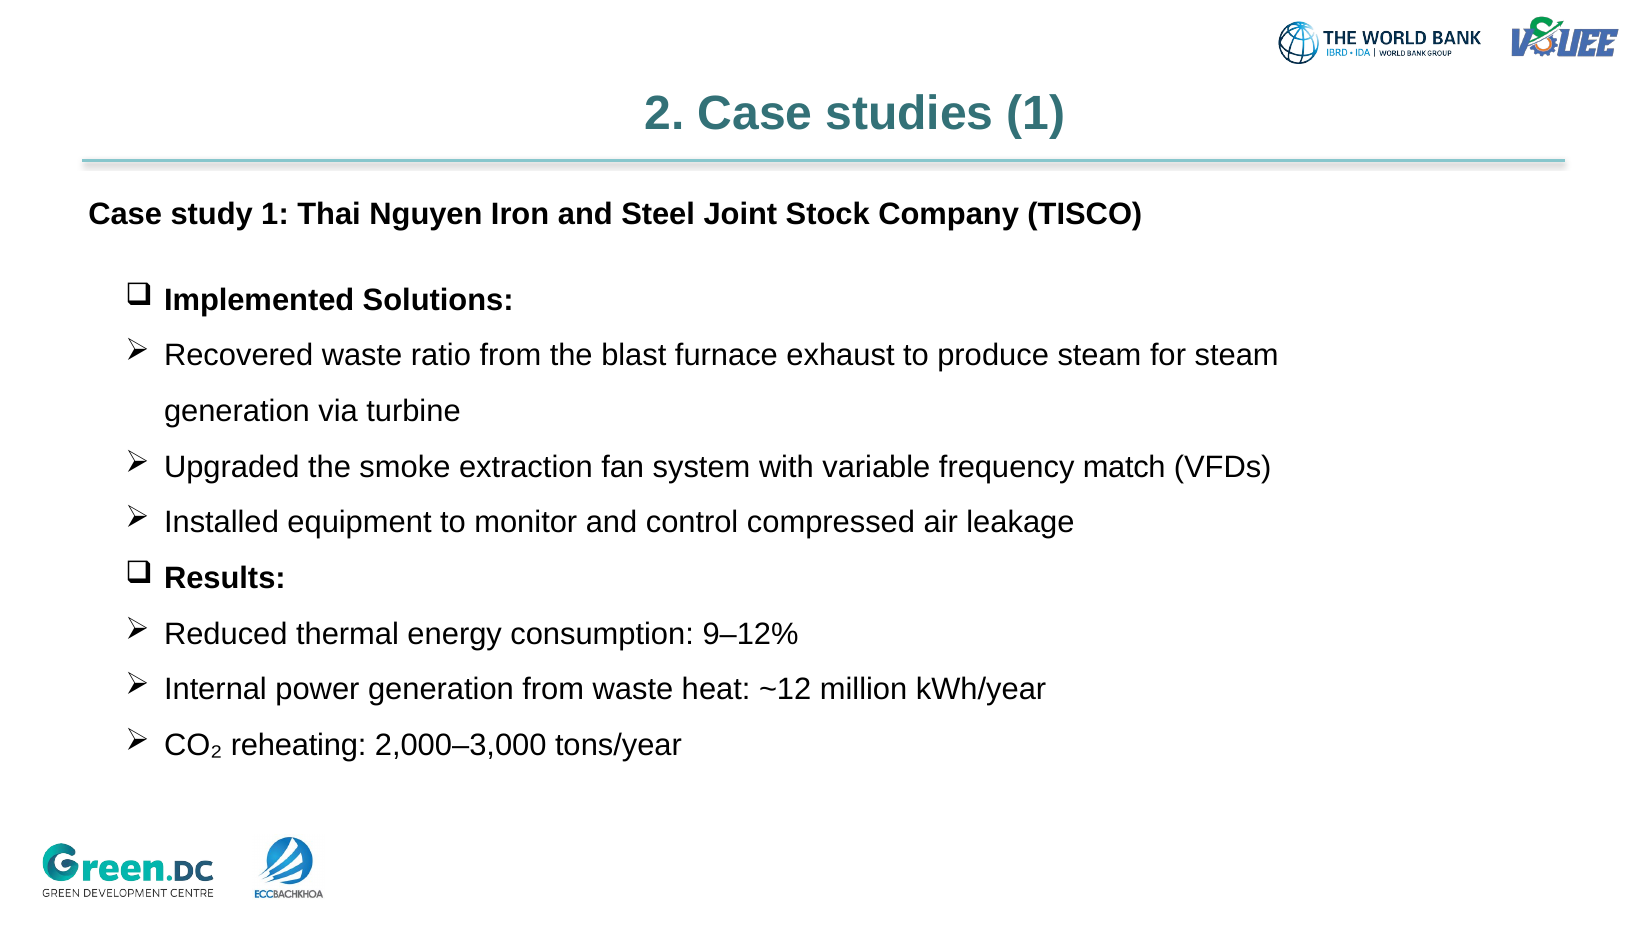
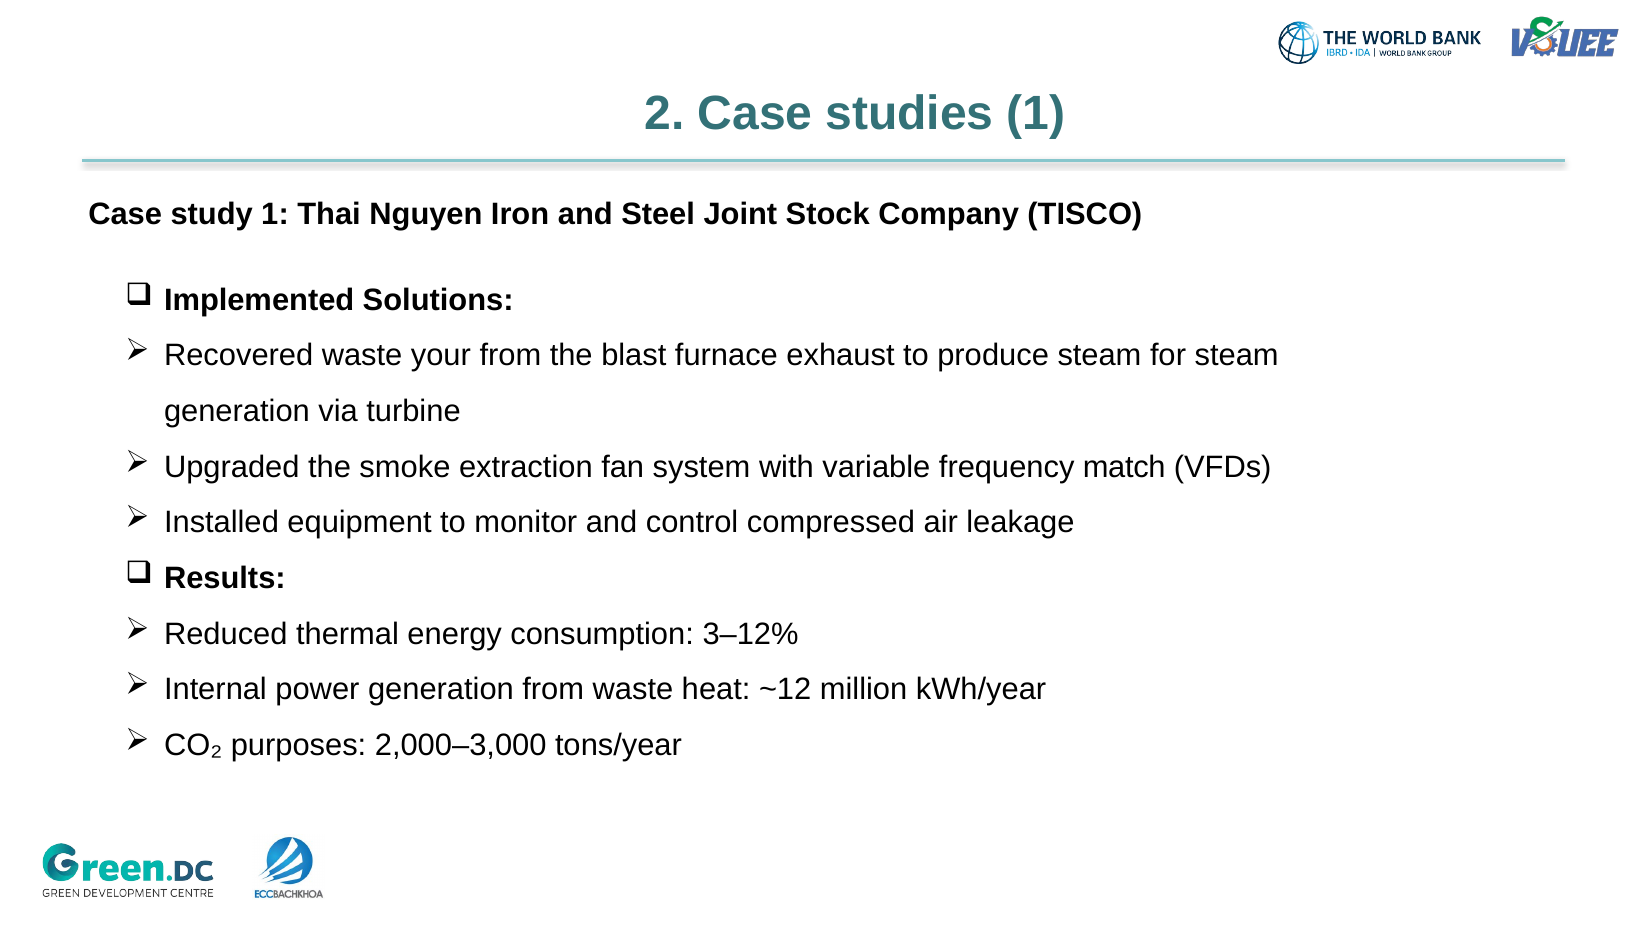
ratio: ratio -> your
9–12%: 9–12% -> 3–12%
reheating: reheating -> purposes
